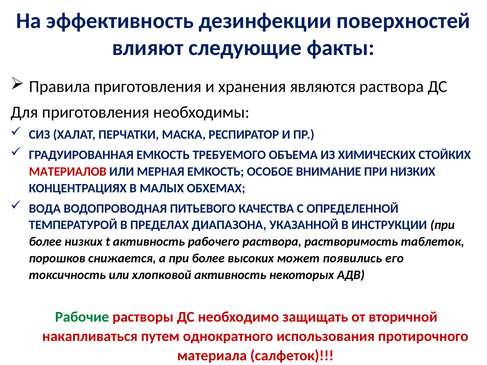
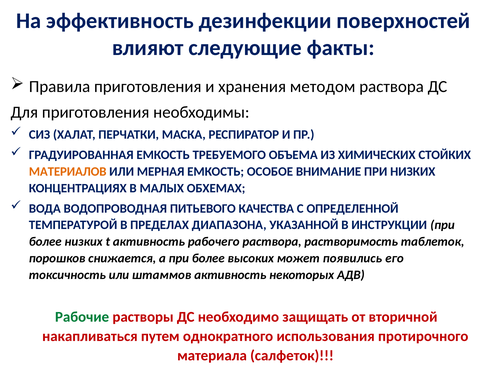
являются: являются -> методом
МАТЕРИАЛОВ colour: red -> orange
хлопковой: хлопковой -> штаммов
